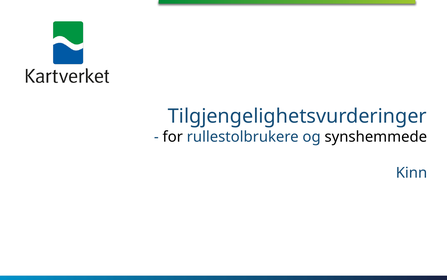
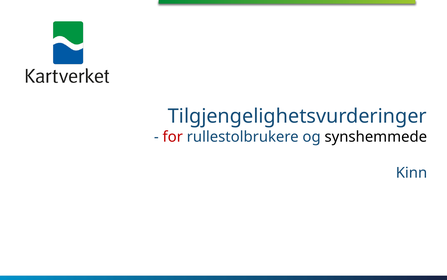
for colour: black -> red
